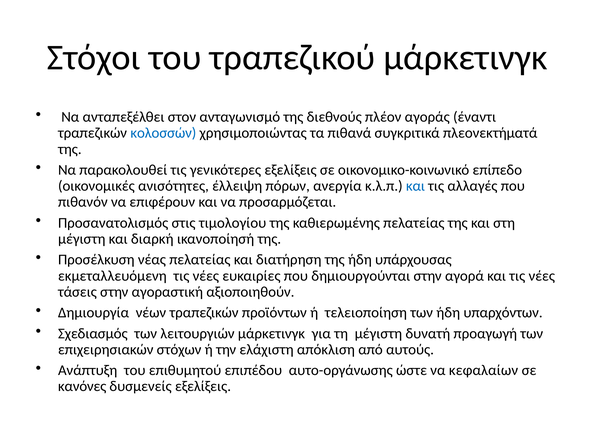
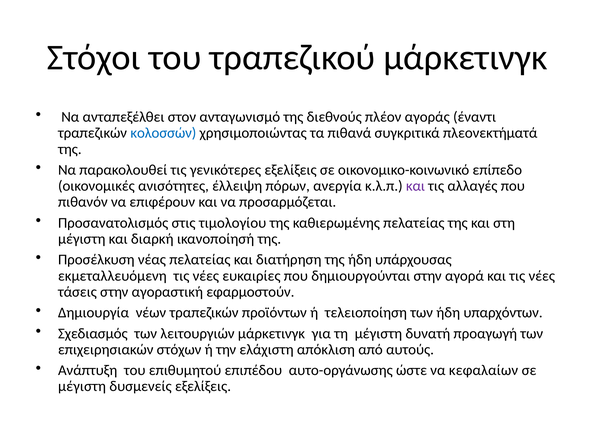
και at (415, 186) colour: blue -> purple
αξιοποιηθούν: αξιοποιηθούν -> εφαρμοστούν
κανόνες at (82, 387): κανόνες -> μέγιστη
